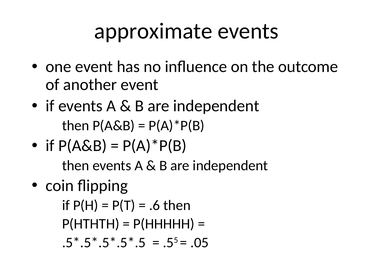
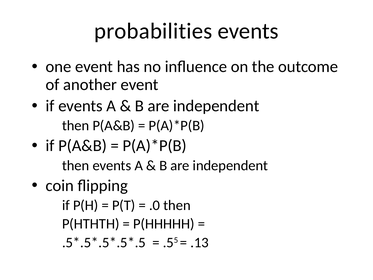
approximate: approximate -> probabilities
.6: .6 -> .0
.05: .05 -> .13
